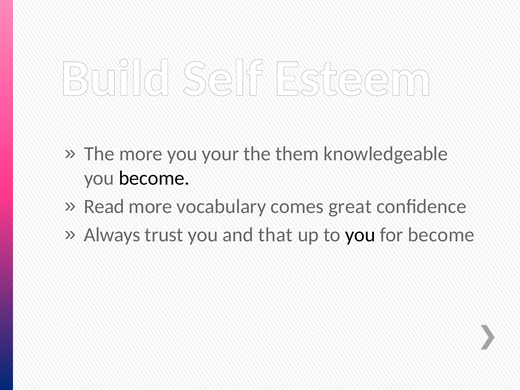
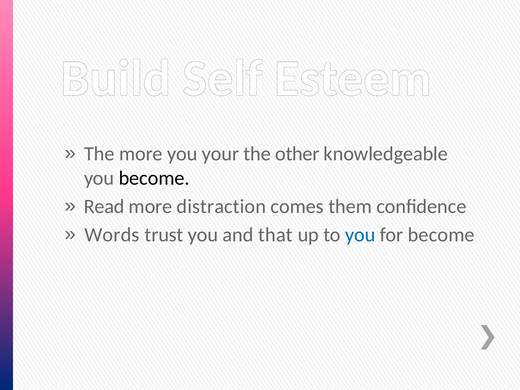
them: them -> other
vocabulary: vocabulary -> distraction
great: great -> them
Always: Always -> Words
you at (360, 235) colour: black -> blue
